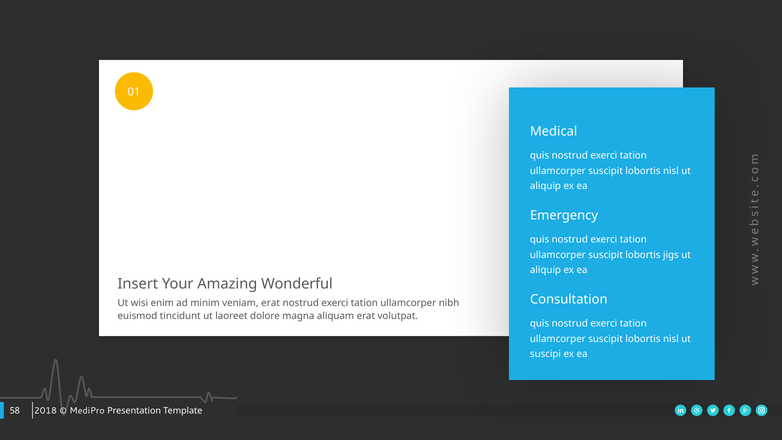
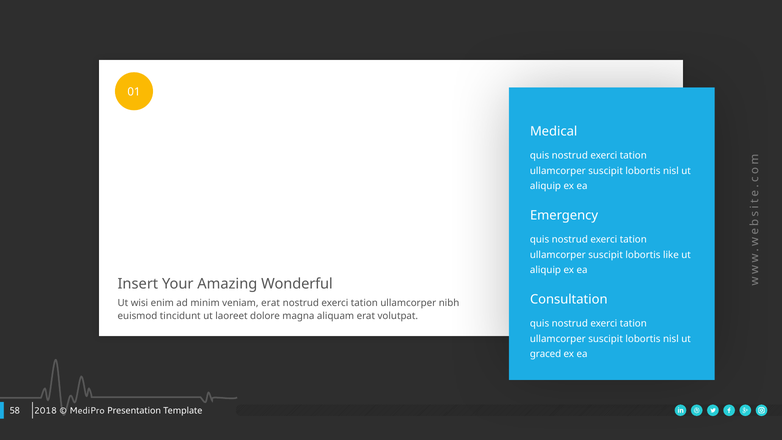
jigs: jigs -> like
suscipi: suscipi -> graced
